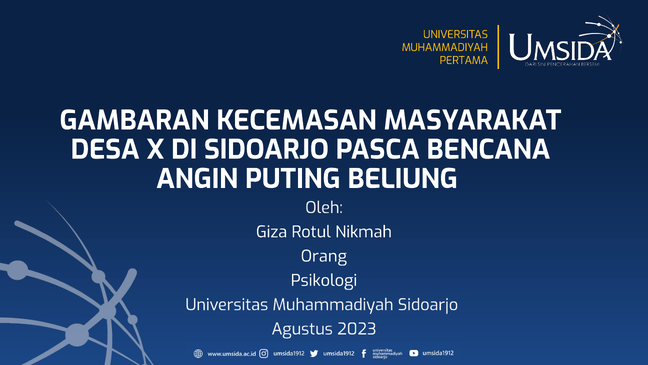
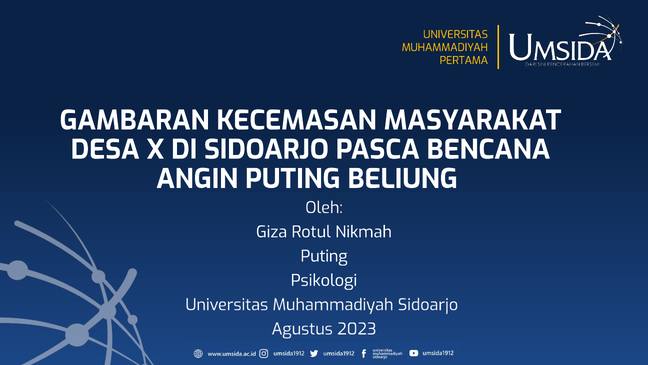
Orang at (324, 256): Orang -> Puting
